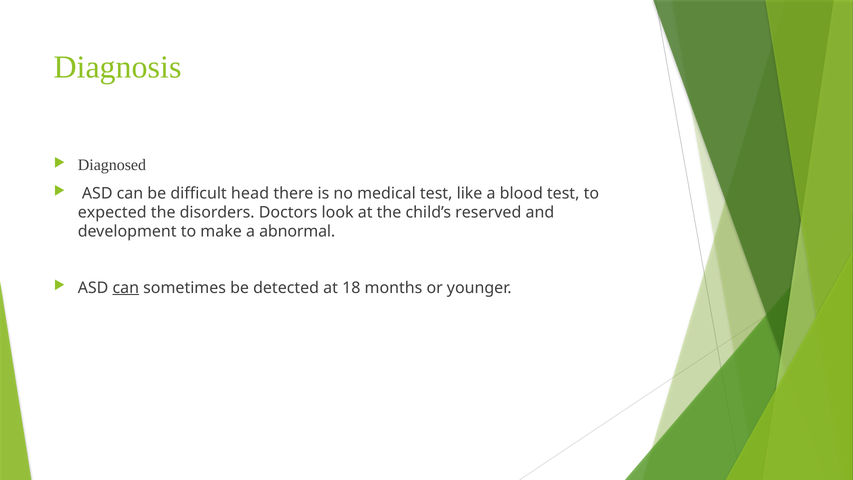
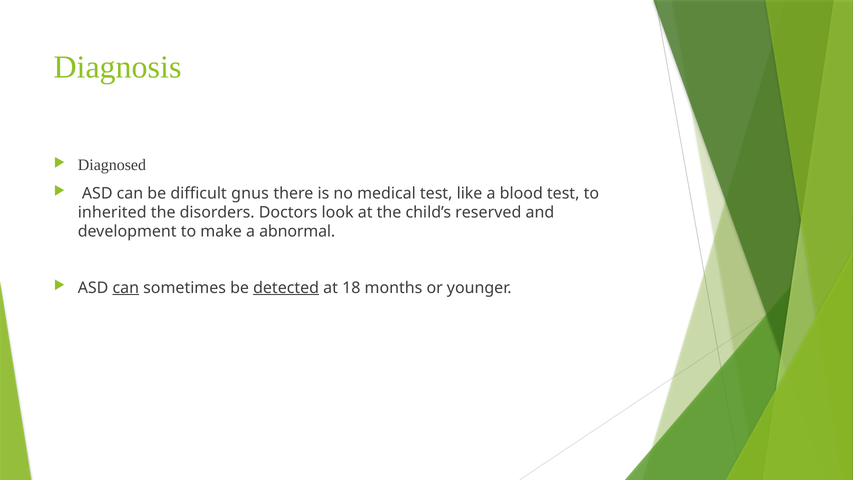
head: head -> gnus
expected: expected -> inherited
detected underline: none -> present
